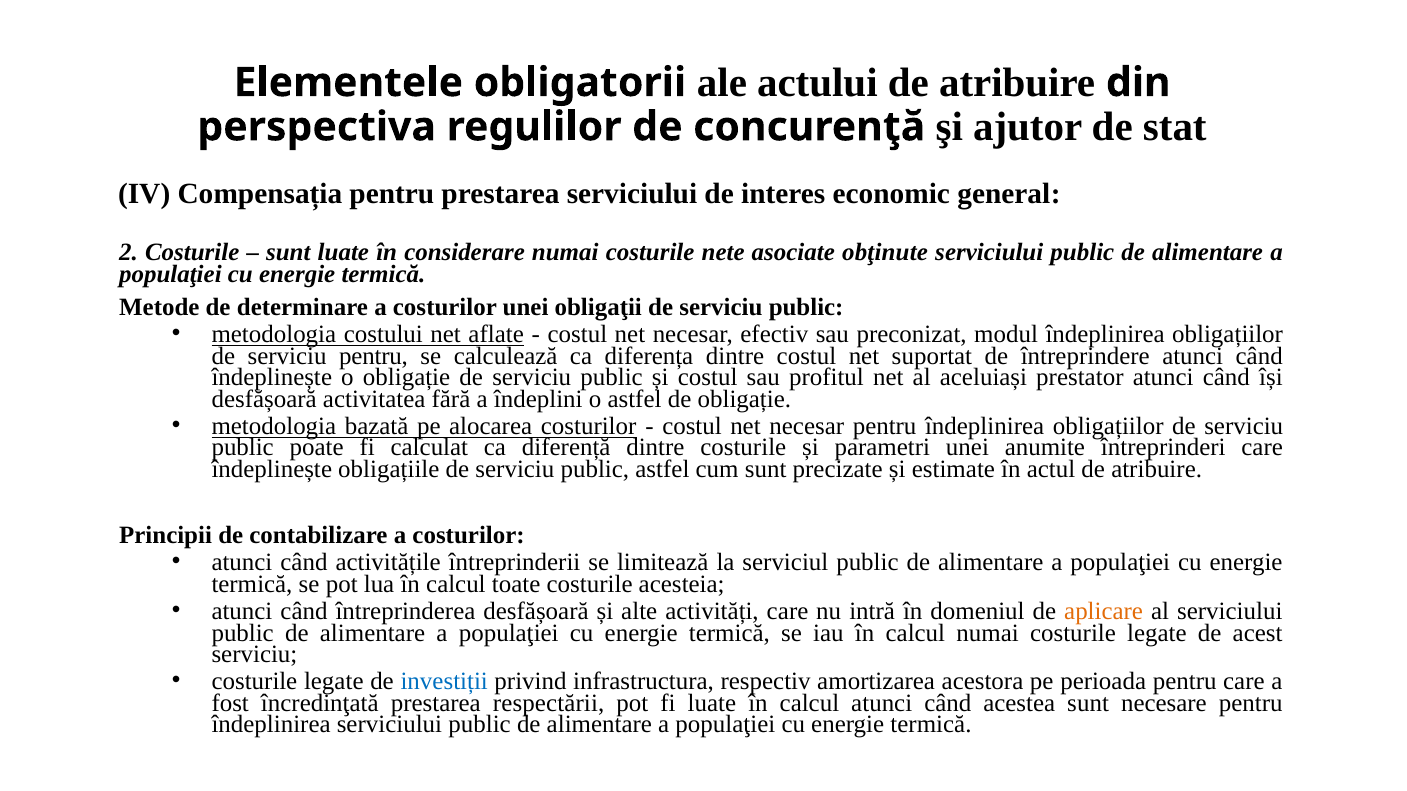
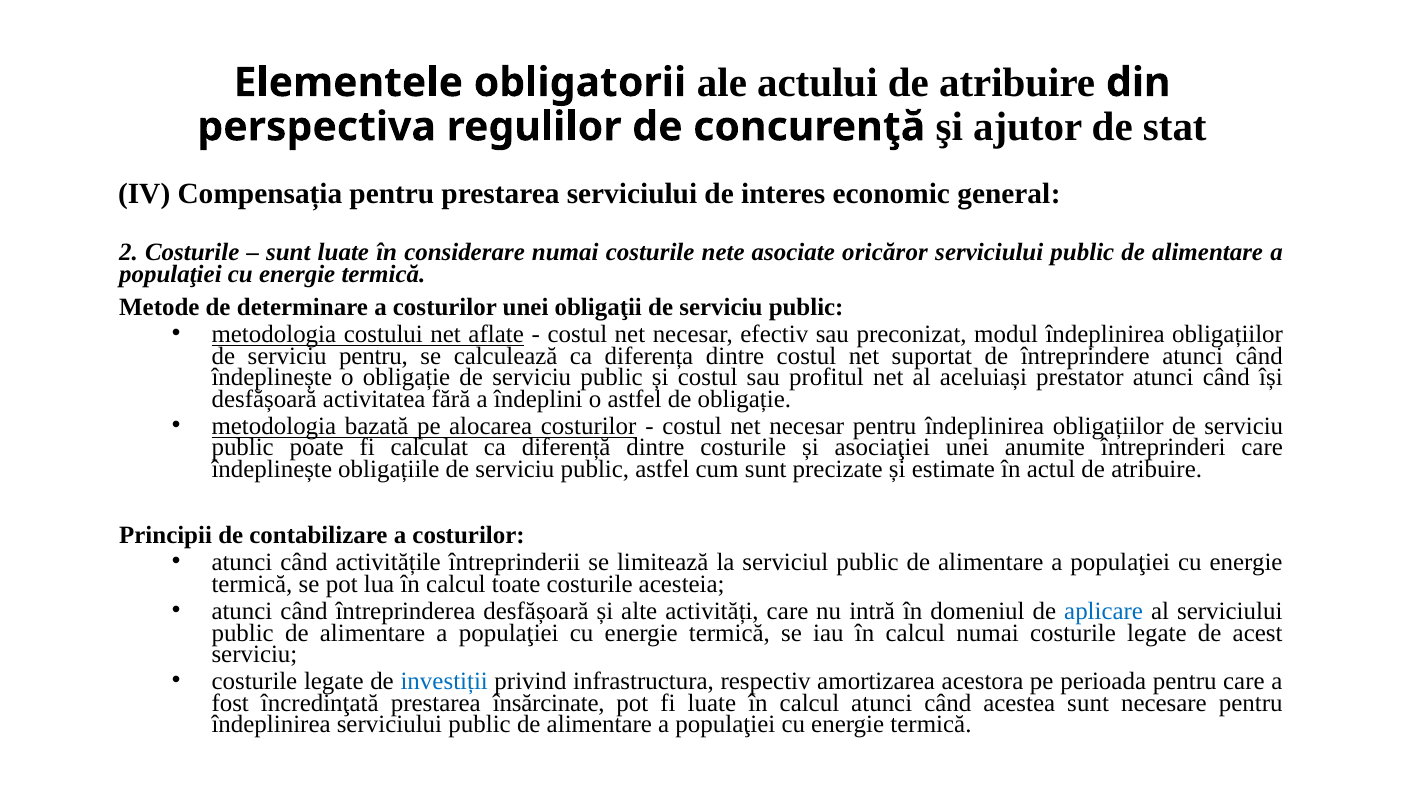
obţinute: obţinute -> oricăror
parametri: parametri -> asociaţiei
aplicare colour: orange -> blue
respectării: respectării -> însărcinate
